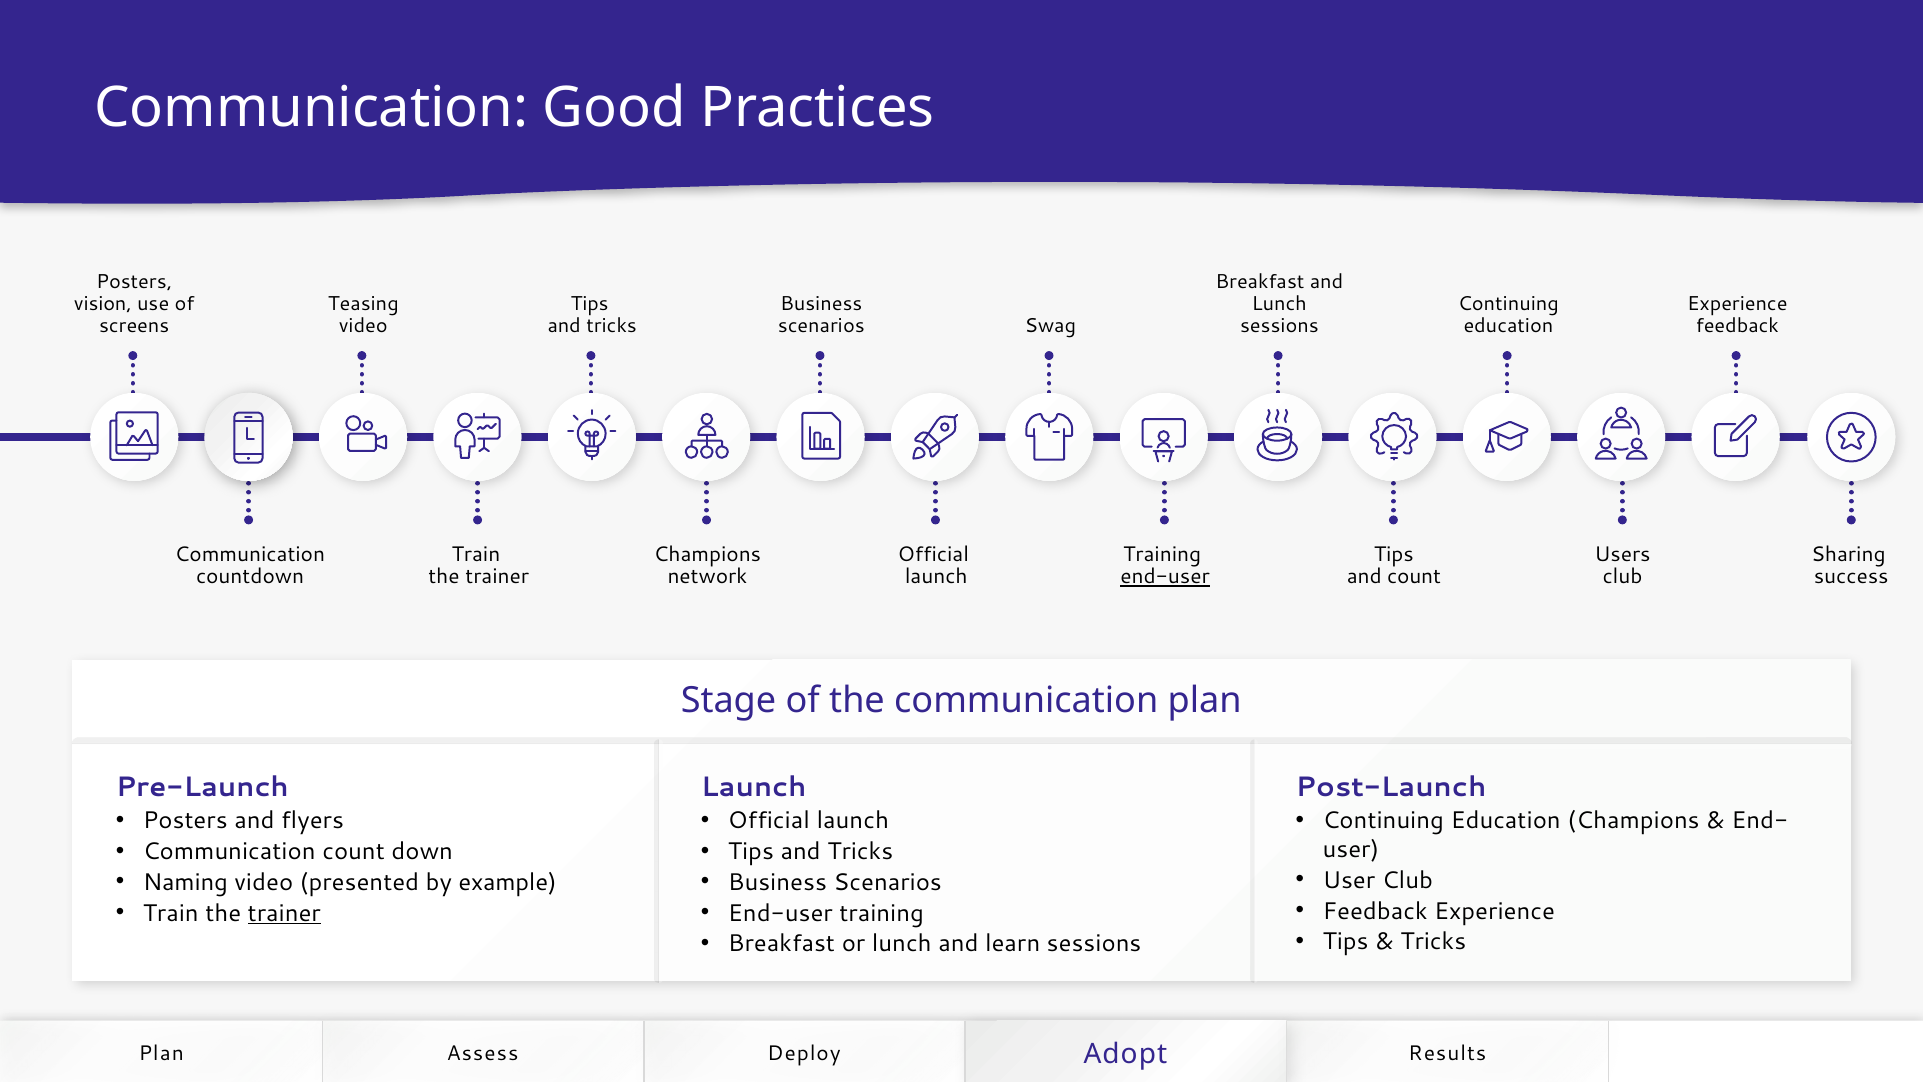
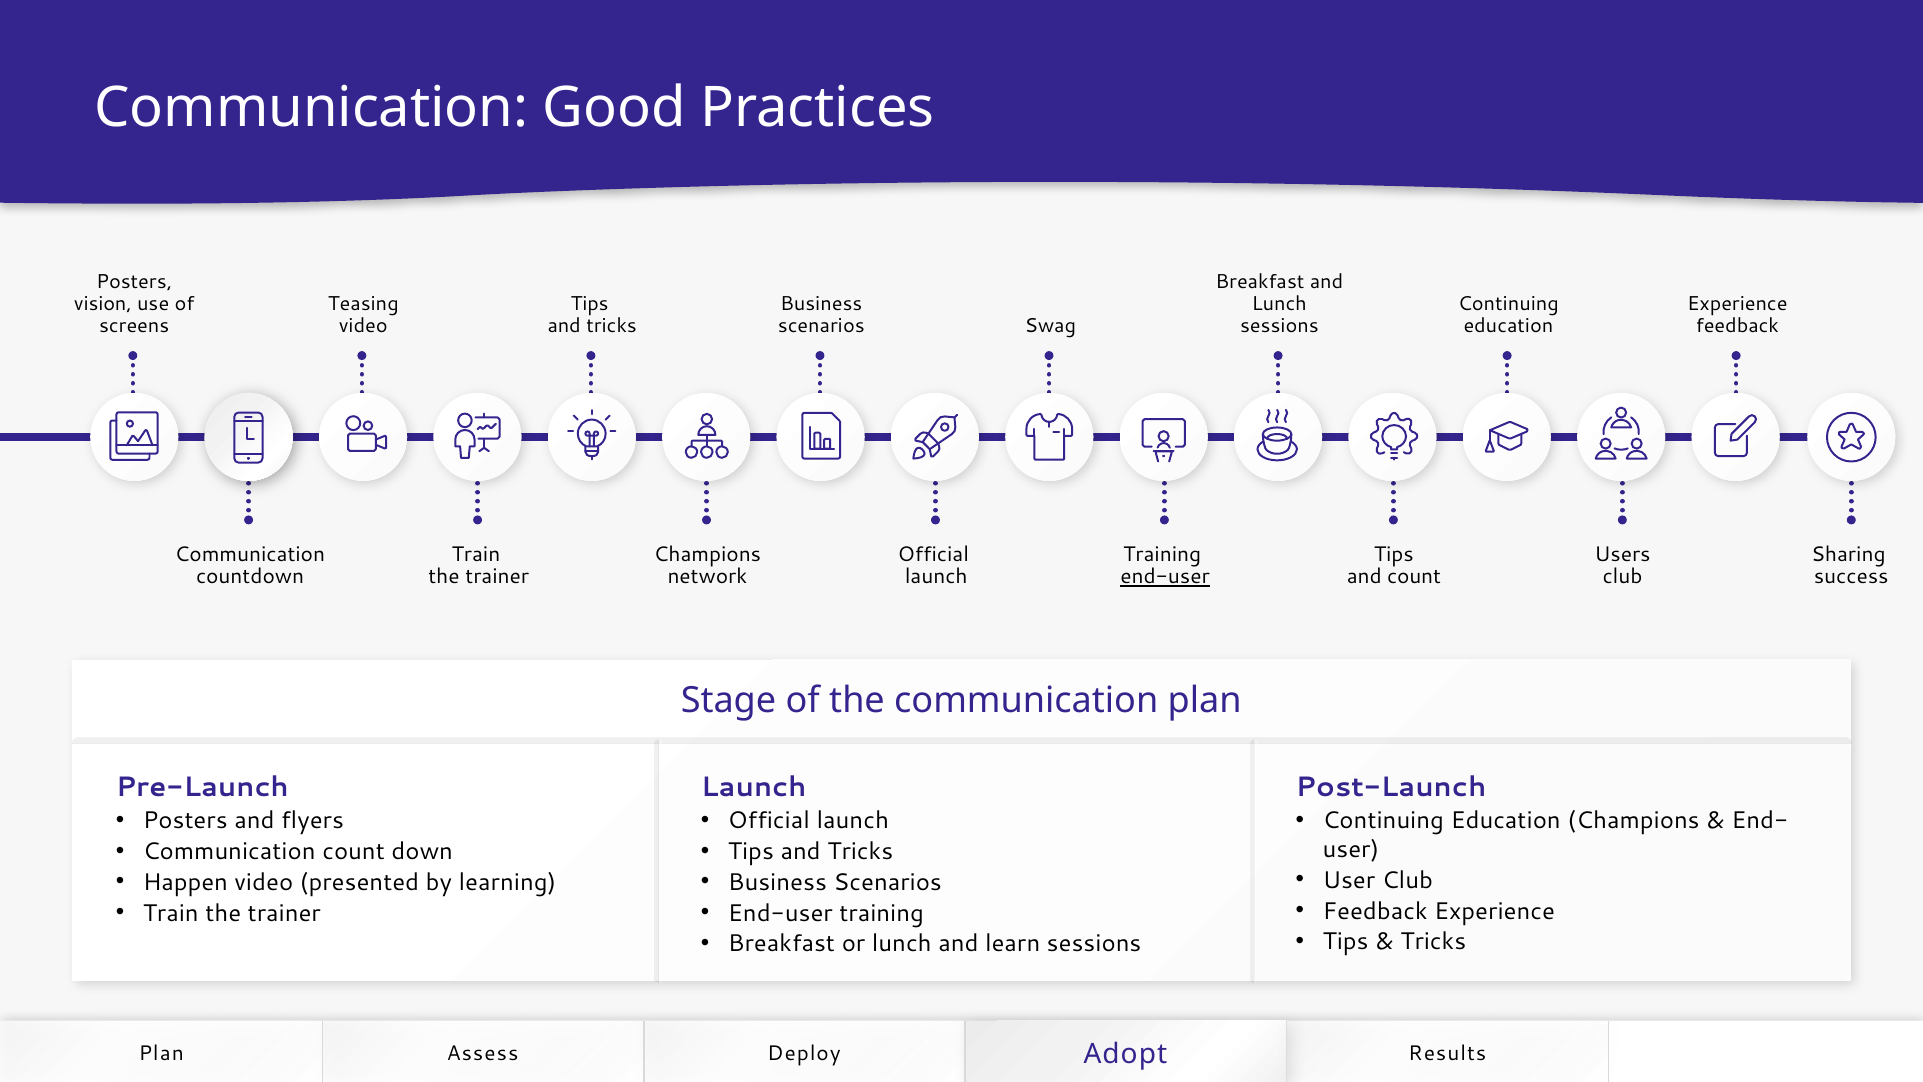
Naming: Naming -> Happen
example: example -> learning
trainer at (284, 913) underline: present -> none
